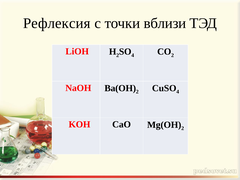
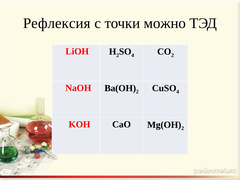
вблизи: вблизи -> можно
